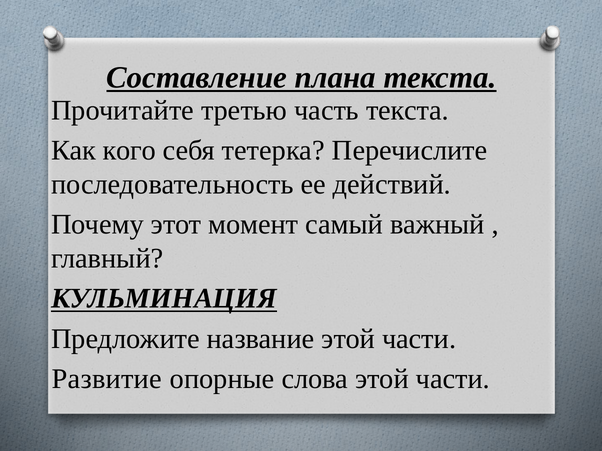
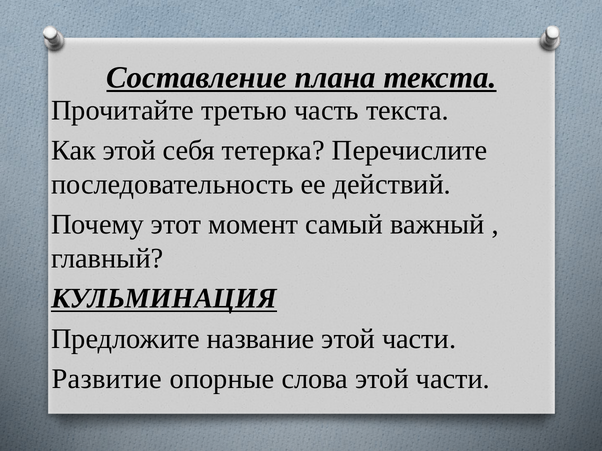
Как кого: кого -> этой
